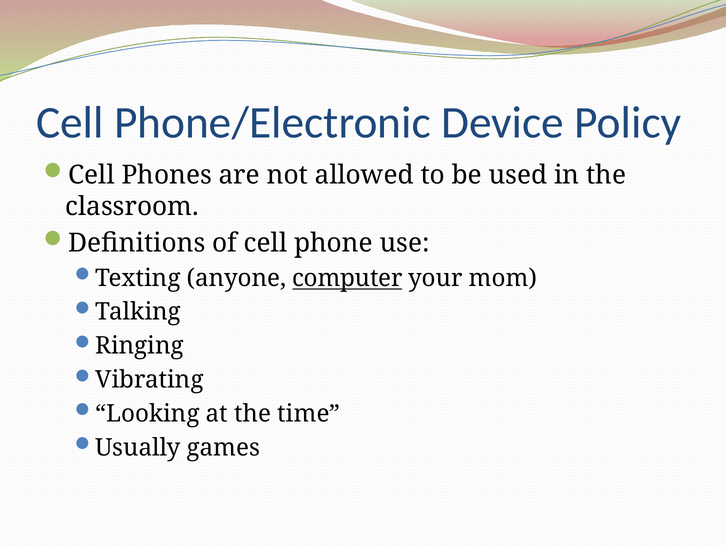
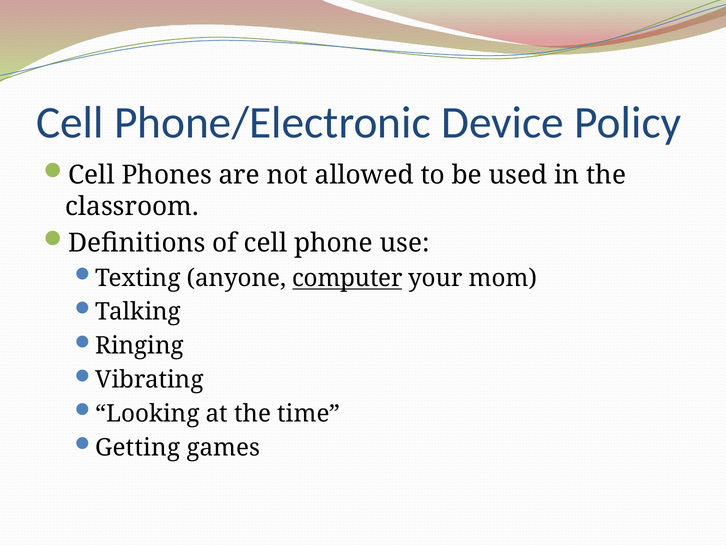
Usually: Usually -> Getting
